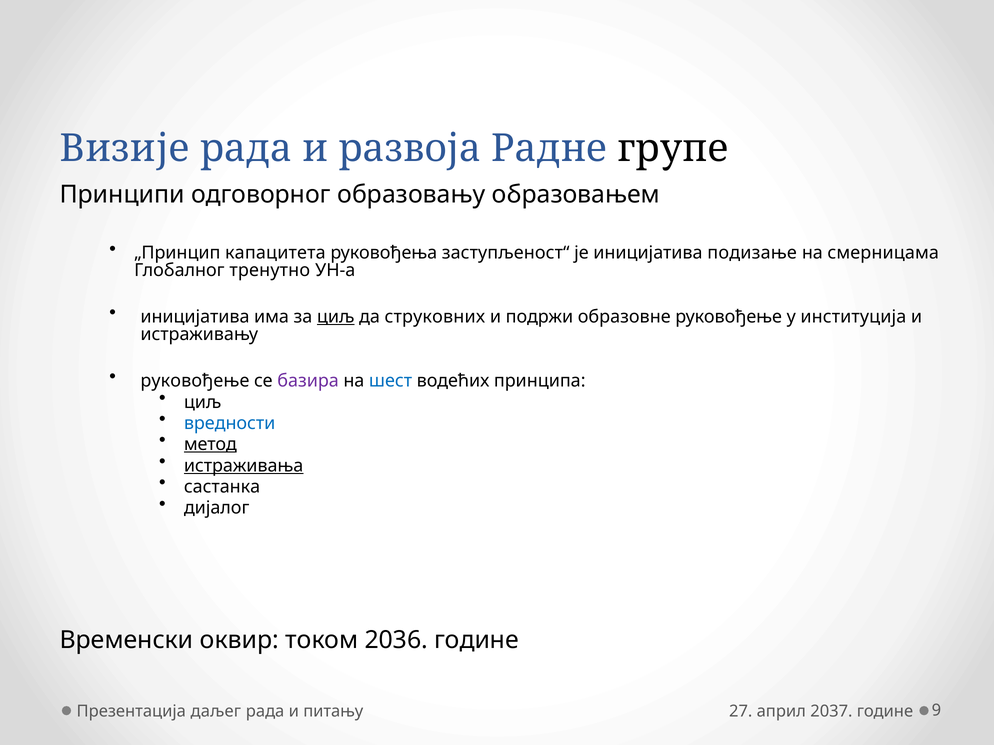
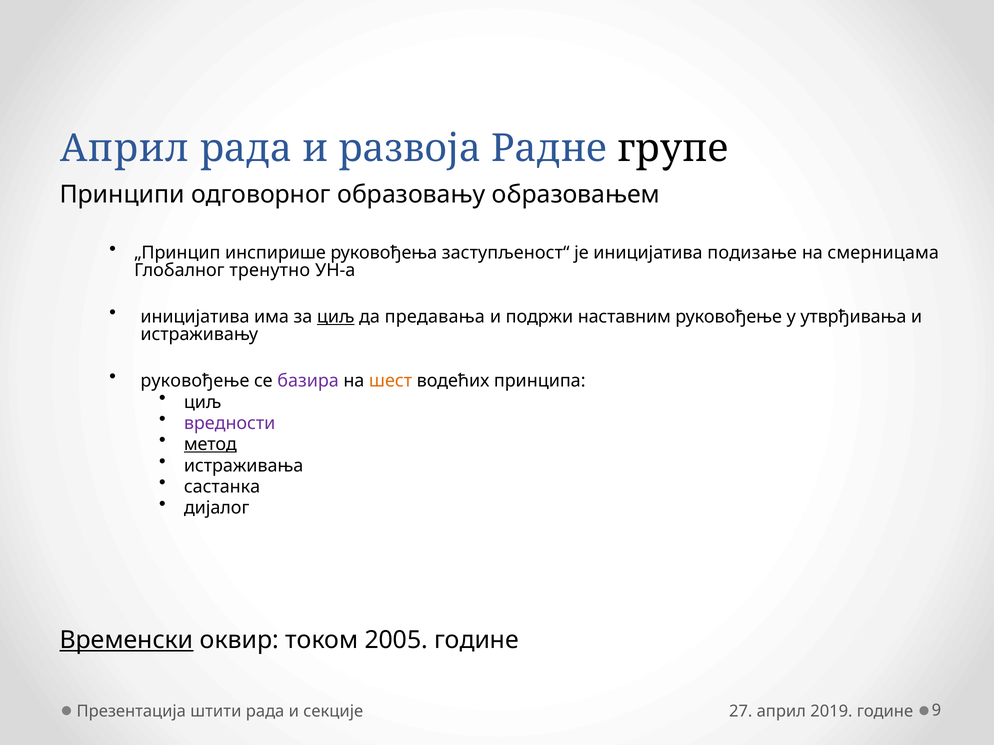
Визије at (125, 148): Визије -> Април
капацитета: капацитета -> инспирише
струковних: струковних -> предавања
образовне: образовне -> наставним
институција: институција -> утврђивања
шест colour: blue -> orange
вредности colour: blue -> purple
истраживања underline: present -> none
Временски underline: none -> present
2036: 2036 -> 2005
даљег: даљег -> штити
питању: питању -> секције
2037: 2037 -> 2019
